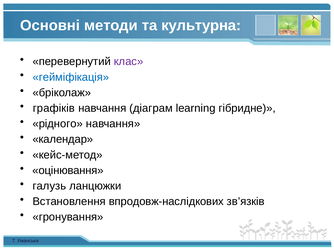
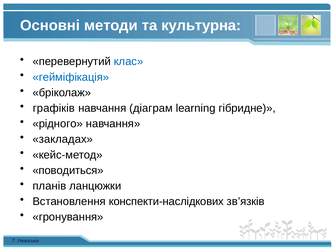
клас colour: purple -> blue
календар: календар -> закладах
оцінювання: оцінювання -> поводиться
галузь: галузь -> планів
впродовж-наслідкових: впродовж-наслідкових -> конспекти-наслідкових
